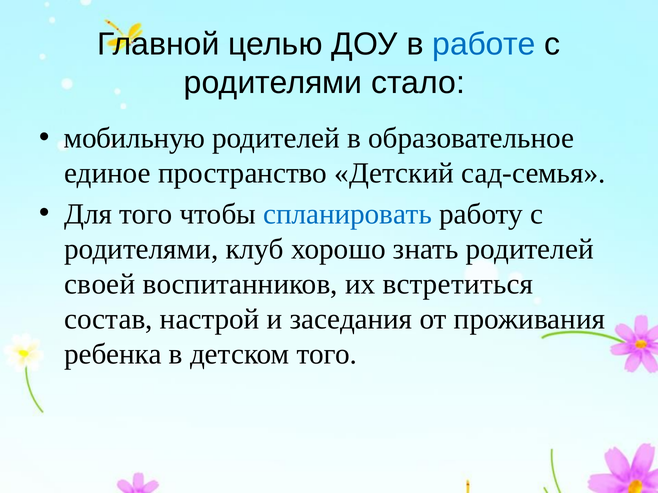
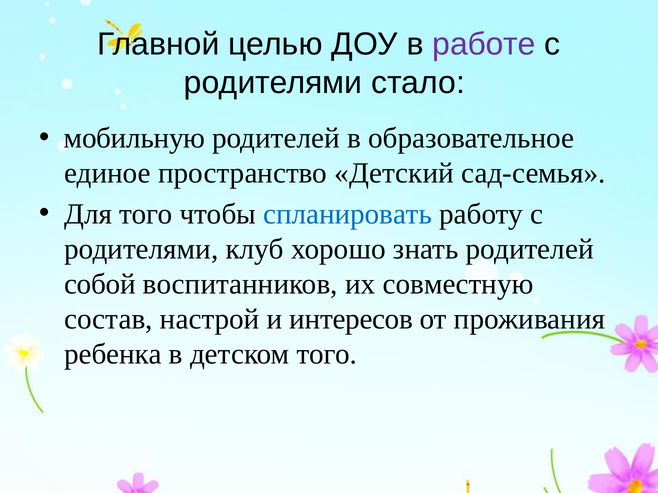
работе colour: blue -> purple
своей: своей -> собой
встретиться: встретиться -> совместную
заседания: заседания -> интересов
